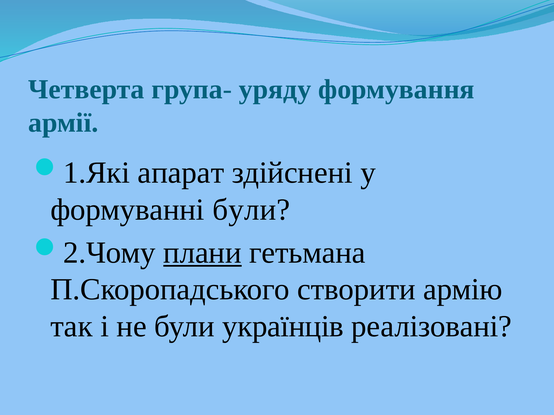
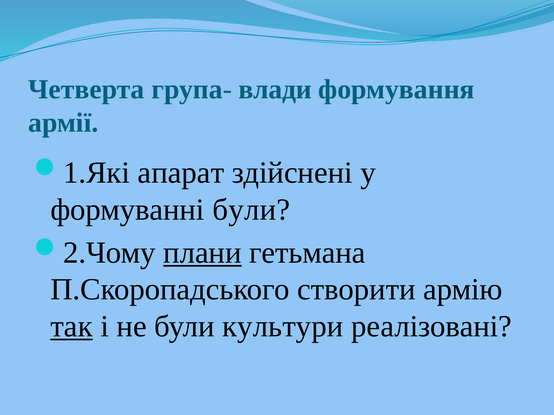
уряду: уряду -> влади
так underline: none -> present
українців: українців -> культури
